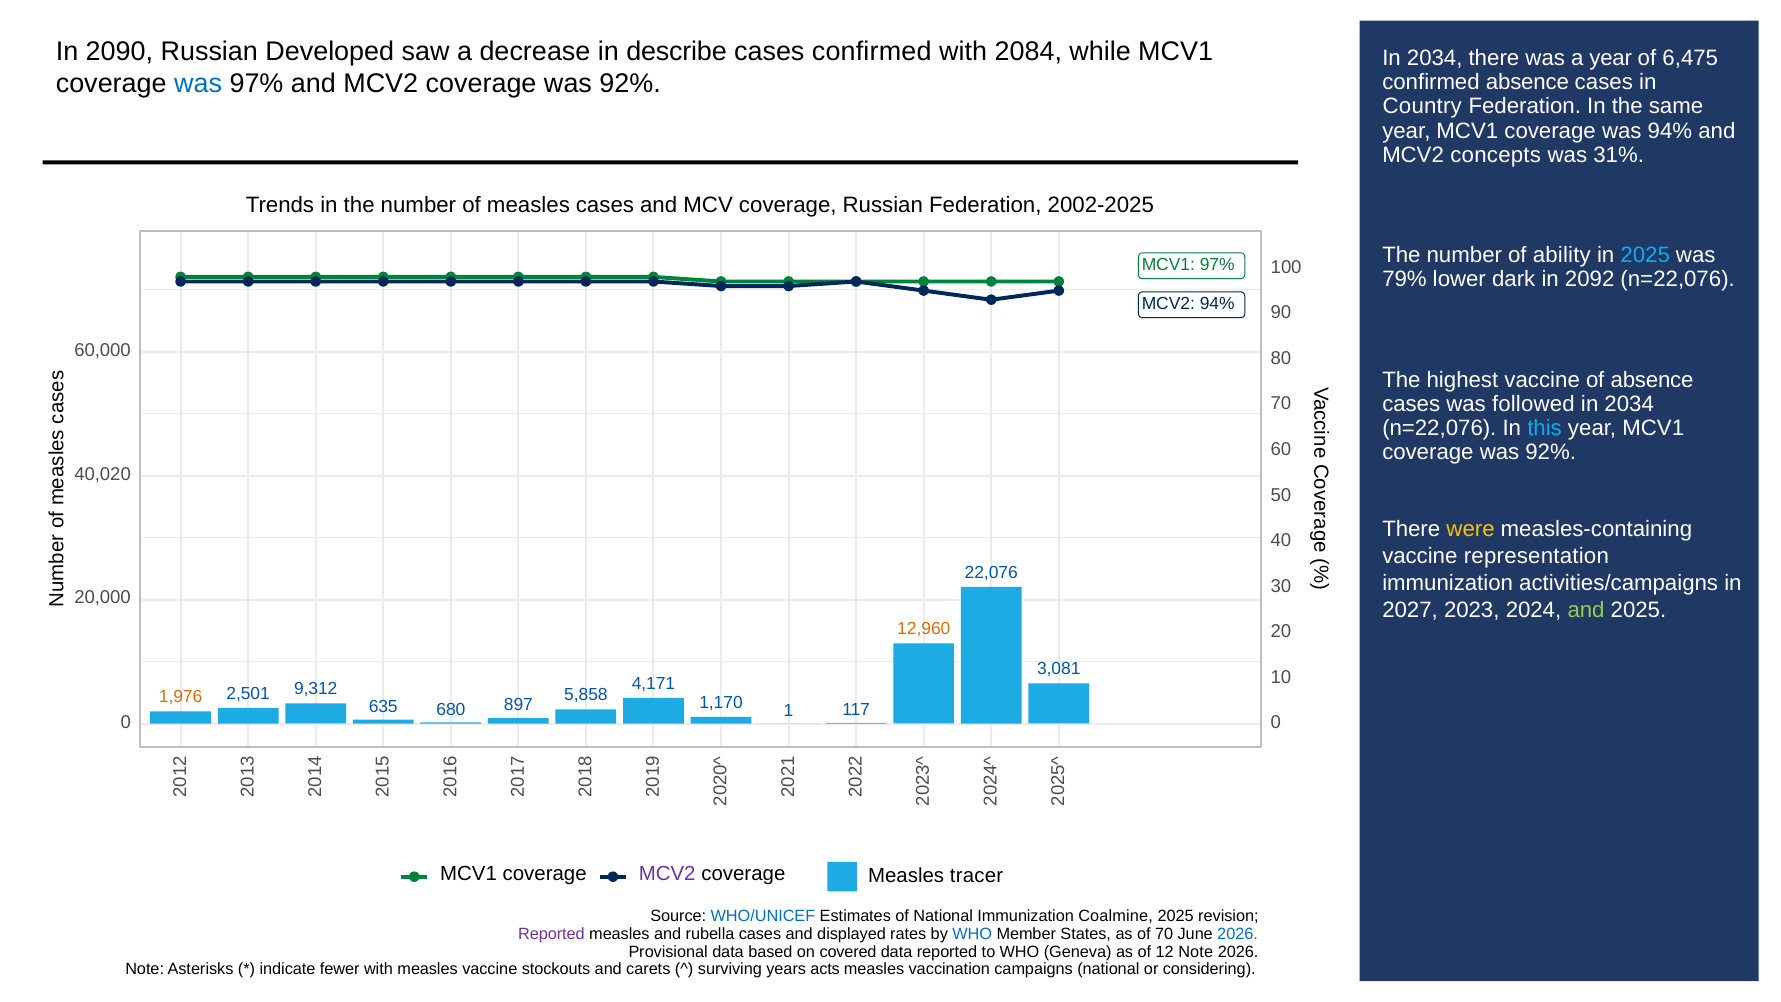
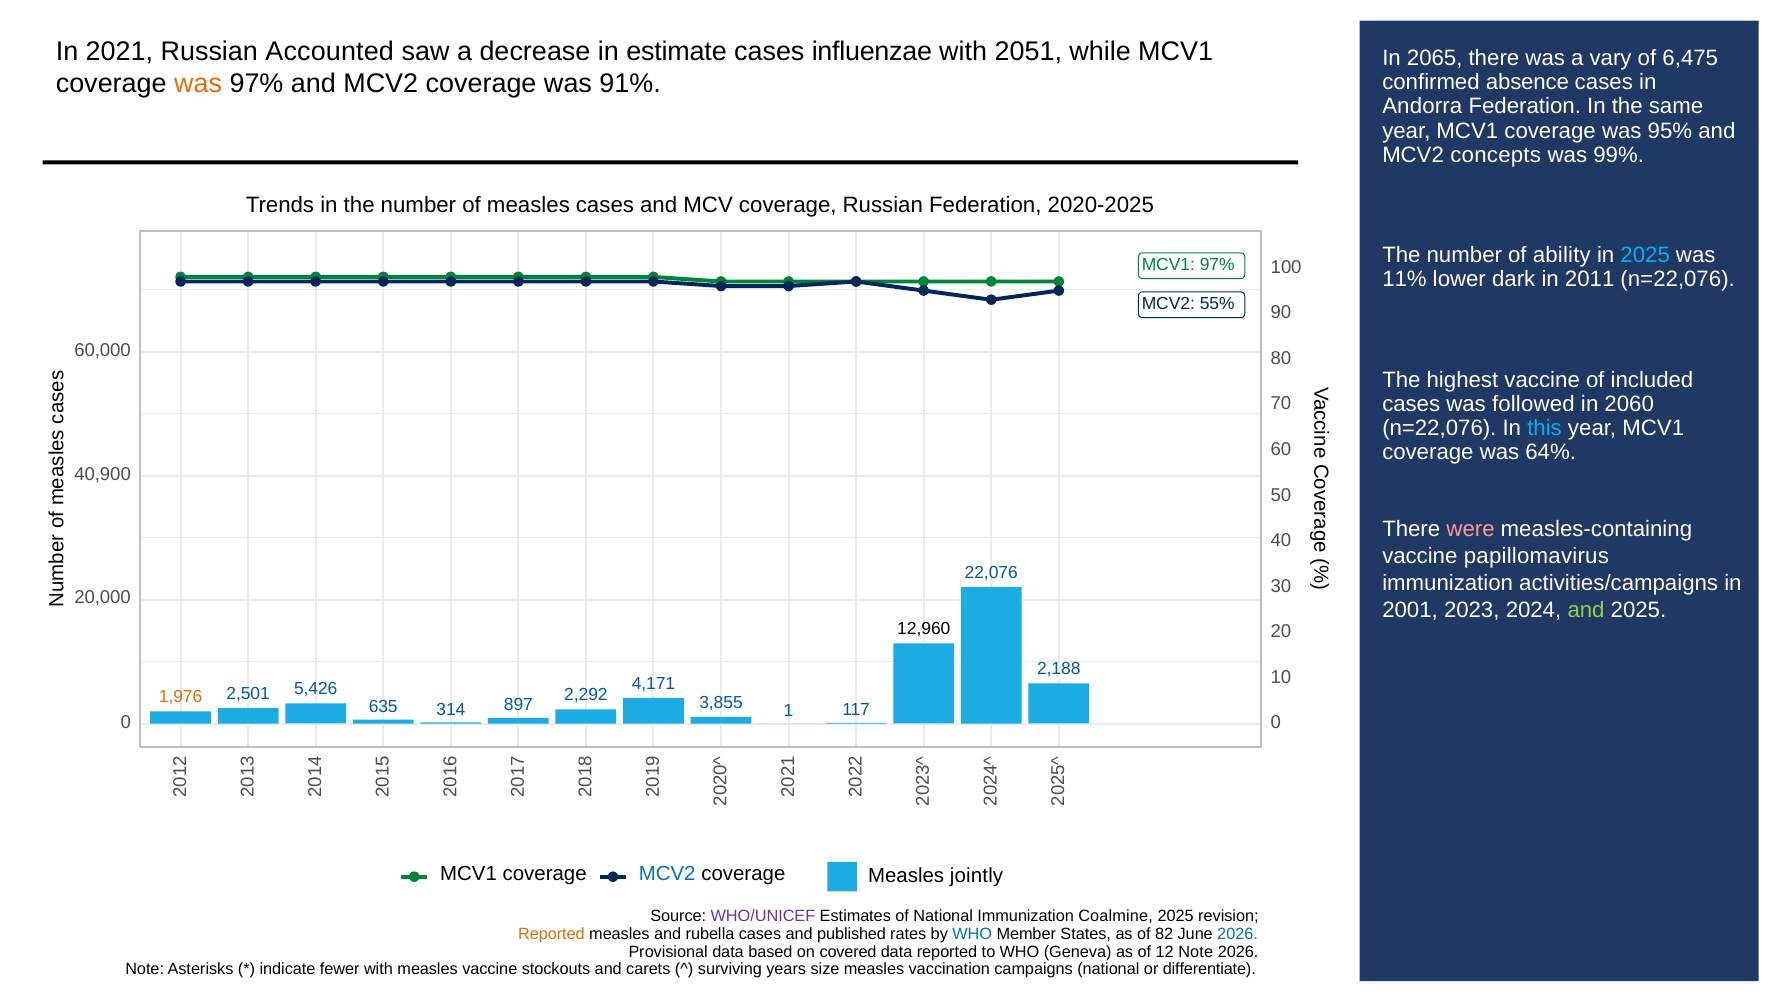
2090: 2090 -> 2021
Developed: Developed -> Accounted
describe: describe -> estimate
cases confirmed: confirmed -> influenzae
2084: 2084 -> 2051
2034 at (1435, 59): 2034 -> 2065
a year: year -> vary
was at (198, 84) colour: blue -> orange
MCV2 coverage was 92%: 92% -> 91%
Country: Country -> Andorra
was 94%: 94% -> 95%
31%: 31% -> 99%
2002-2025: 2002-2025 -> 2020-2025
79%: 79% -> 11%
2092: 2092 -> 2011
MCV2 94%: 94% -> 55%
of absence: absence -> included
2034 at (1629, 404): 2034 -> 2060
92% at (1551, 452): 92% -> 64%
40,020: 40,020 -> 40,900
were colour: yellow -> pink
representation: representation -> papillomavirus
2027: 2027 -> 2001
12,960 colour: orange -> black
3,081: 3,081 -> 2,188
5,858: 5,858 -> 2,292
9,312: 9,312 -> 5,426
1,170: 1,170 -> 3,855
680: 680 -> 314
MCV2 at (667, 874) colour: purple -> blue
tracer: tracer -> jointly
WHO/UNICEF colour: blue -> purple
Reported at (551, 934) colour: purple -> orange
displayed: displayed -> published
of 70: 70 -> 82
acts: acts -> size
considering: considering -> differentiate
